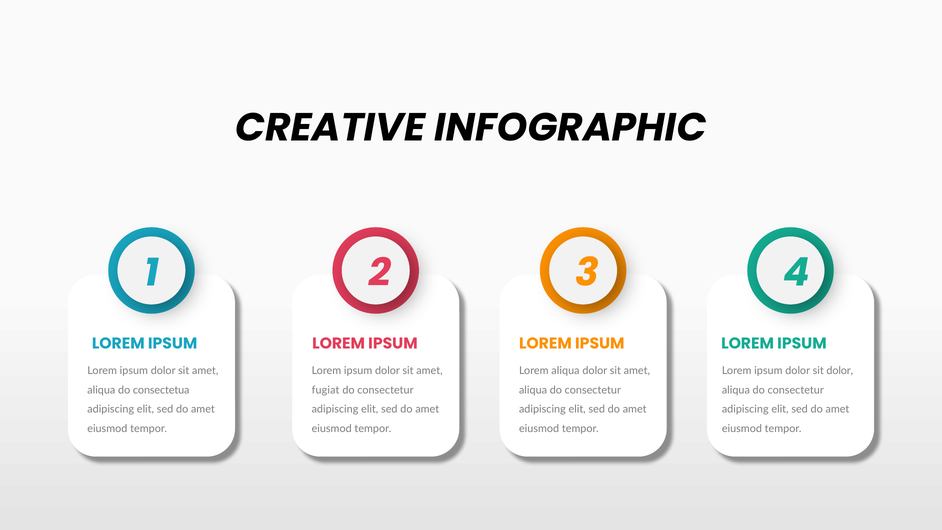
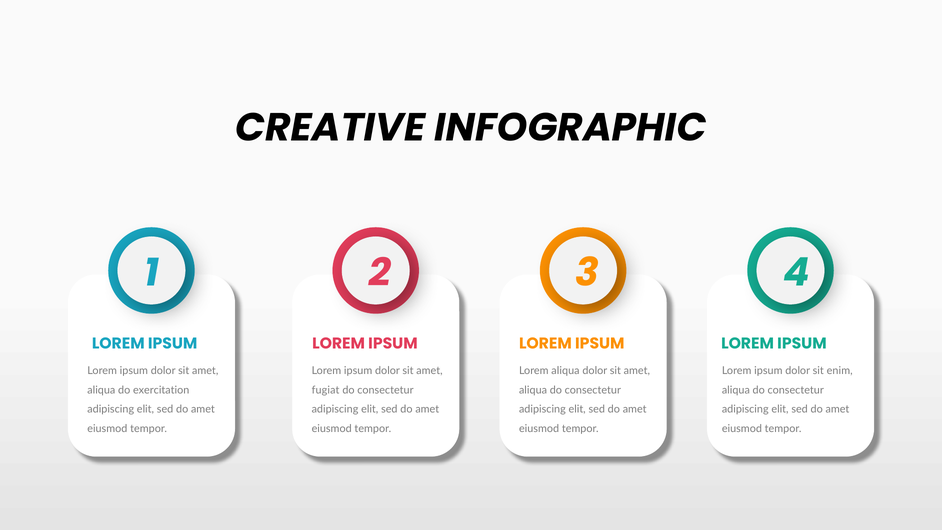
sit dolor: dolor -> enim
consectetua: consectetua -> exercitation
